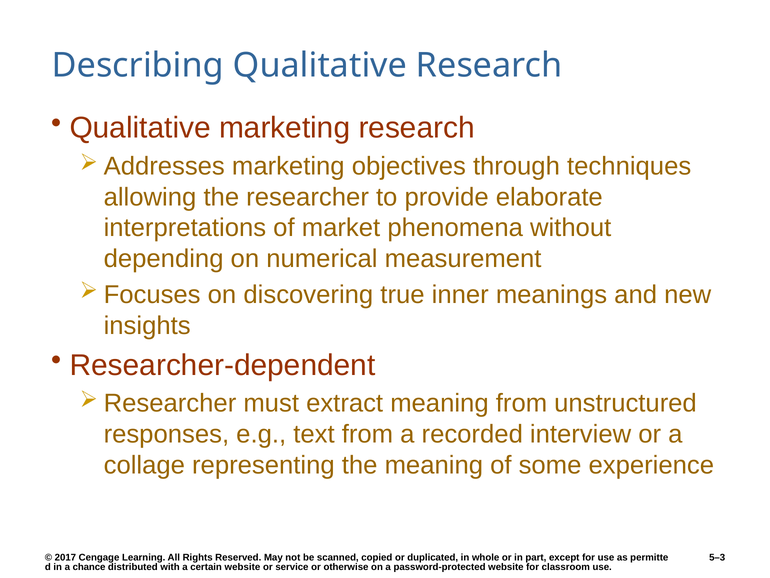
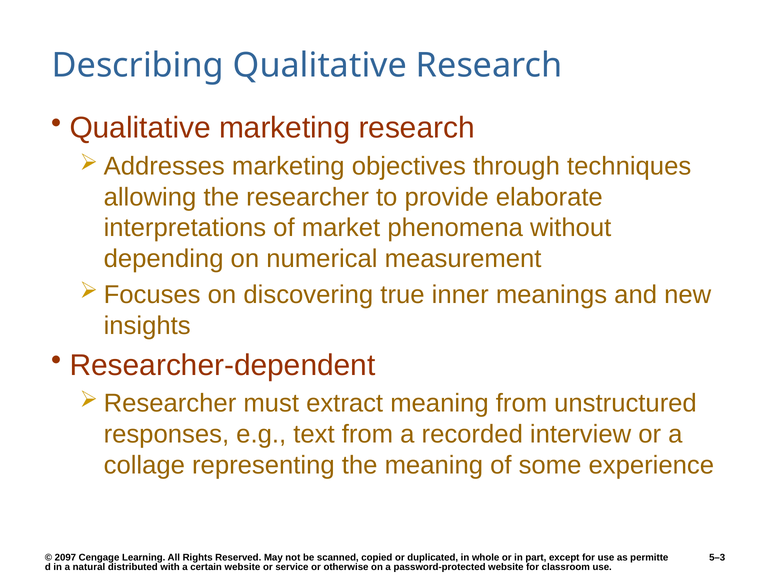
2017: 2017 -> 2097
chance: chance -> natural
